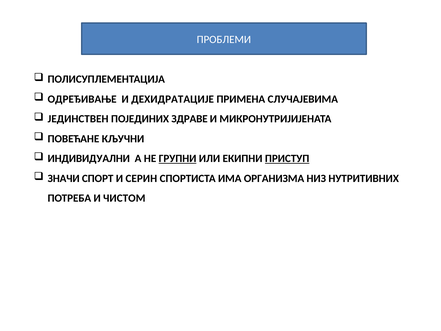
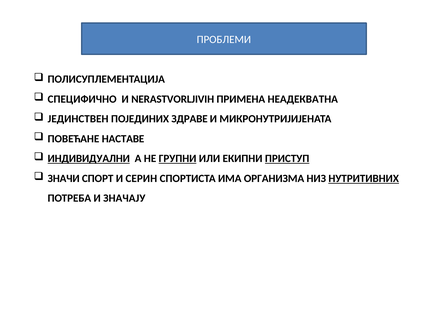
ОДРЕЂИВАЊЕ: ОДРЕЂИВАЊЕ -> СПЕЦИФИЧНО
ДЕХИДРАТАЦИЈЕ: ДЕХИДРАТАЦИЈЕ -> NERASTVORLJIVIH
СЛУЧАЈЕВИМА: СЛУЧАЈЕВИМА -> НЕАДЕКВАТНА
КЉУЧНИ: КЉУЧНИ -> НАСТАВЕ
ИНДИВИДУАЛНИ underline: none -> present
НУТРИТИВНИХ underline: none -> present
ЧИСТОМ: ЧИСТОМ -> ЗНАЧАЈУ
